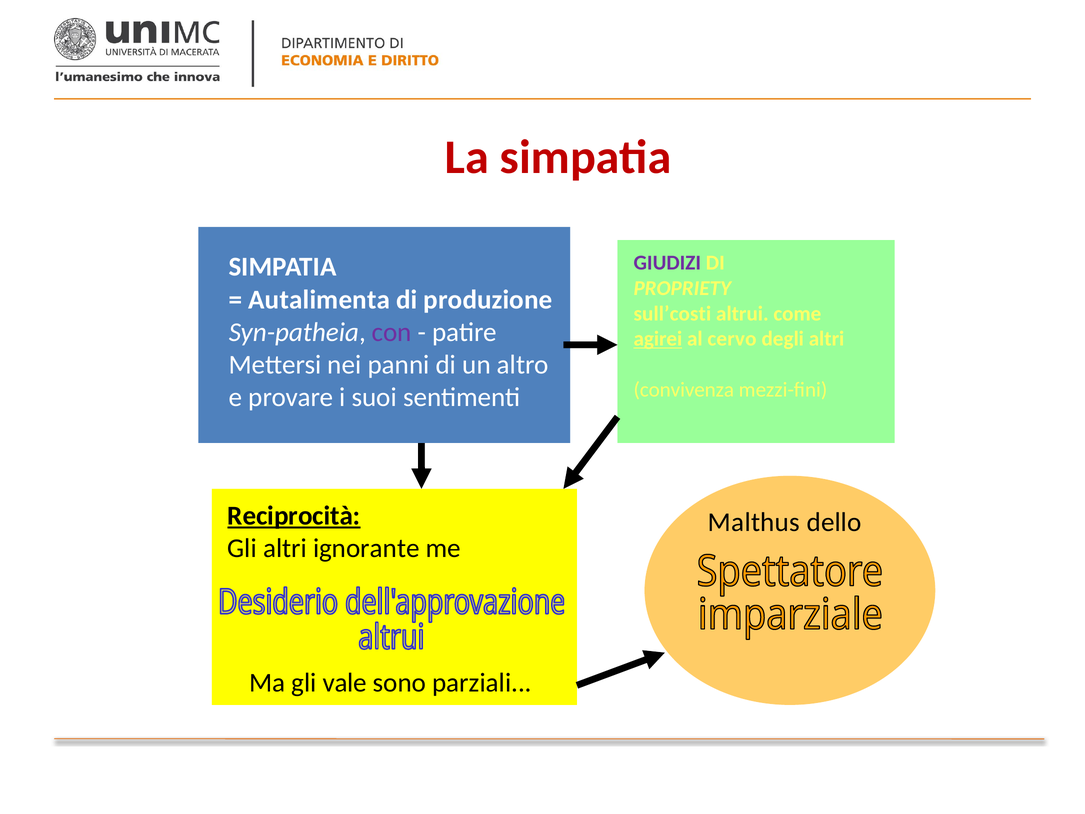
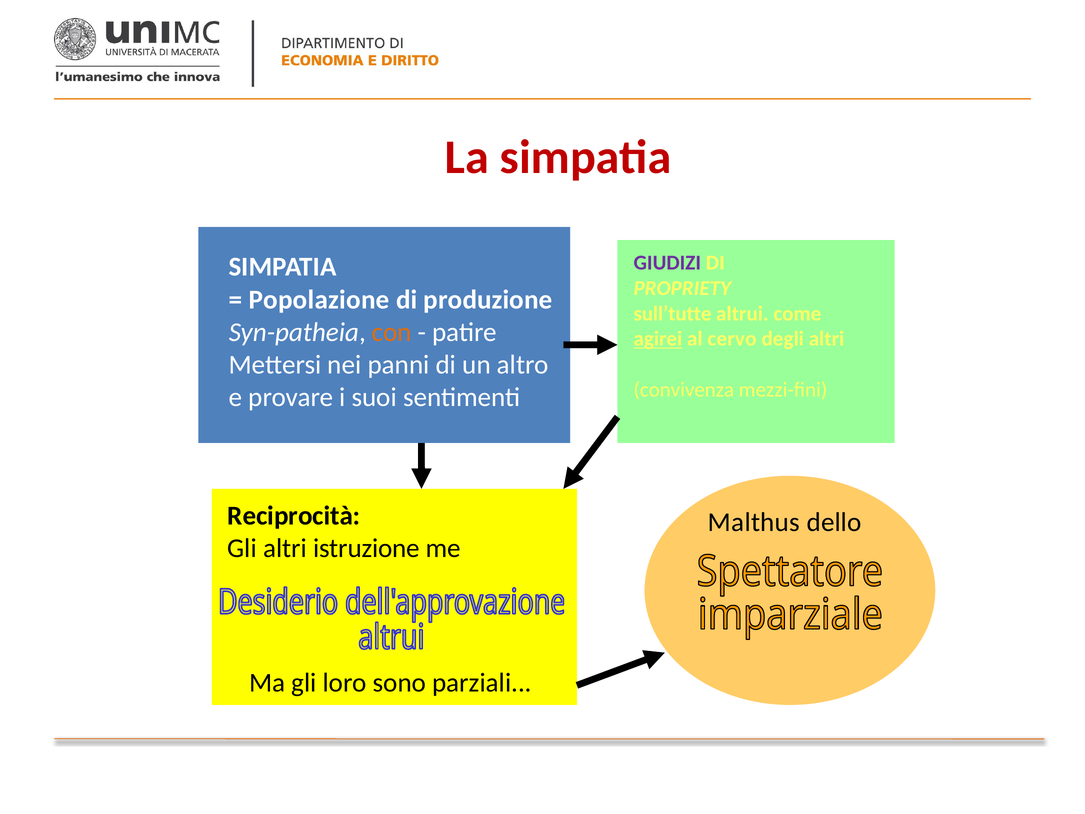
Autalimenta: Autalimenta -> Popolazione
sull’costi: sull’costi -> sull’tutte
con colour: purple -> orange
Reciprocità underline: present -> none
ignorante: ignorante -> istruzione
vale: vale -> loro
